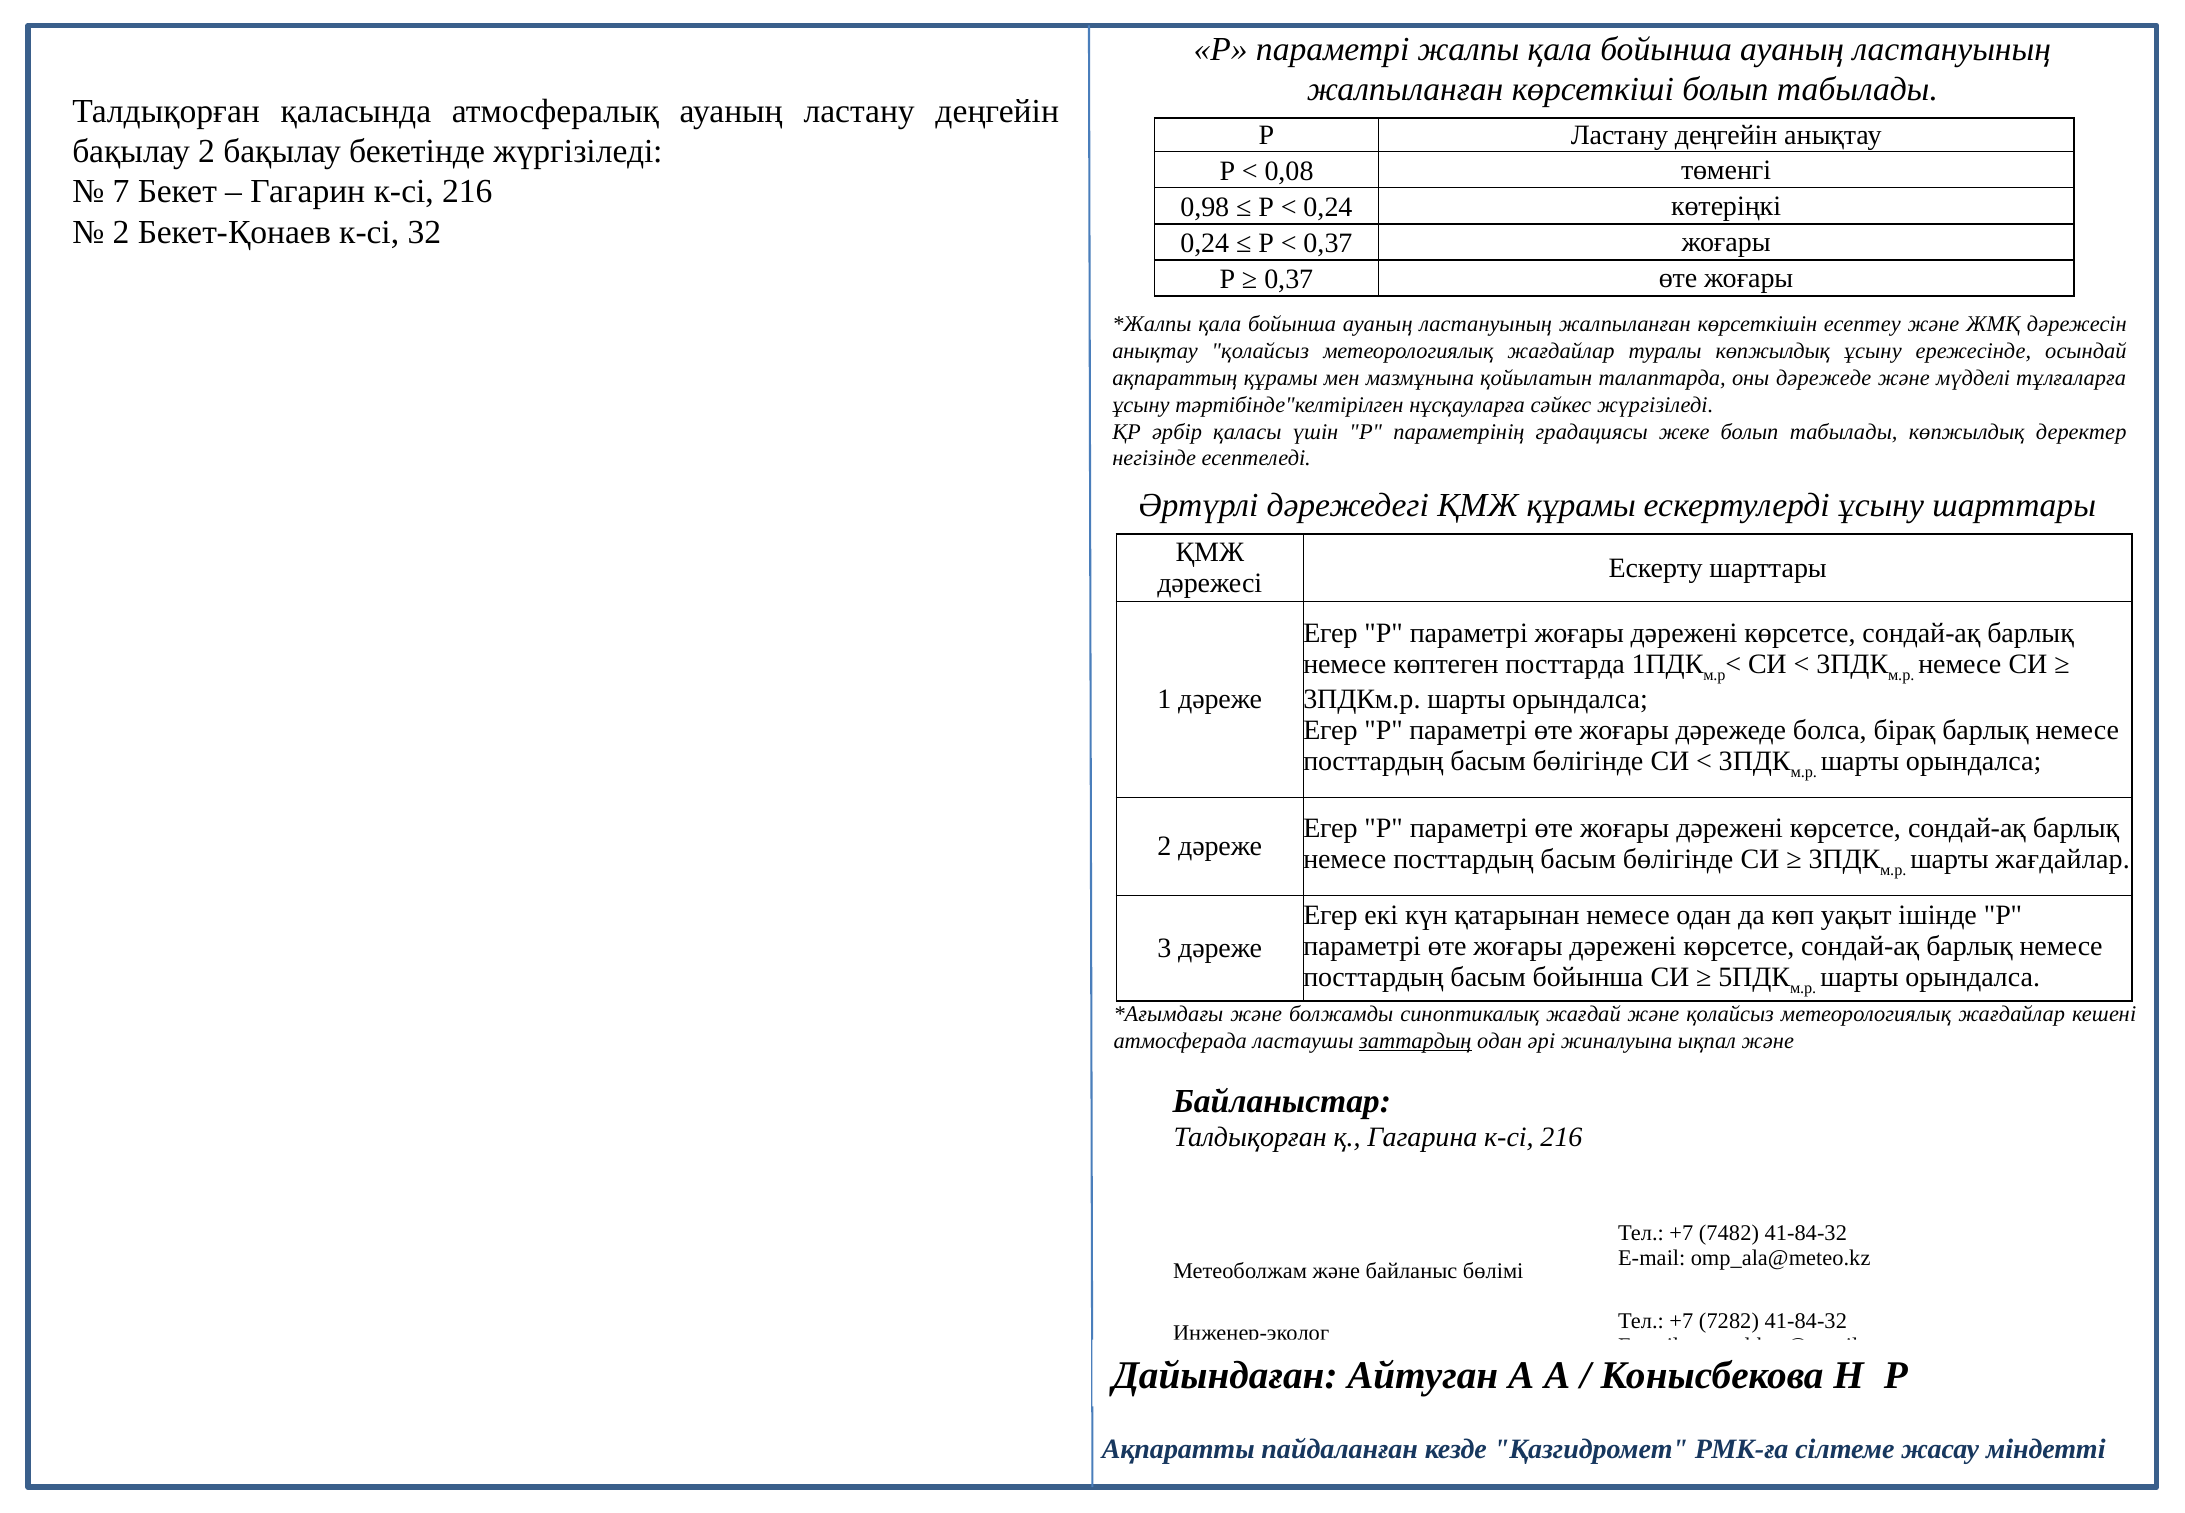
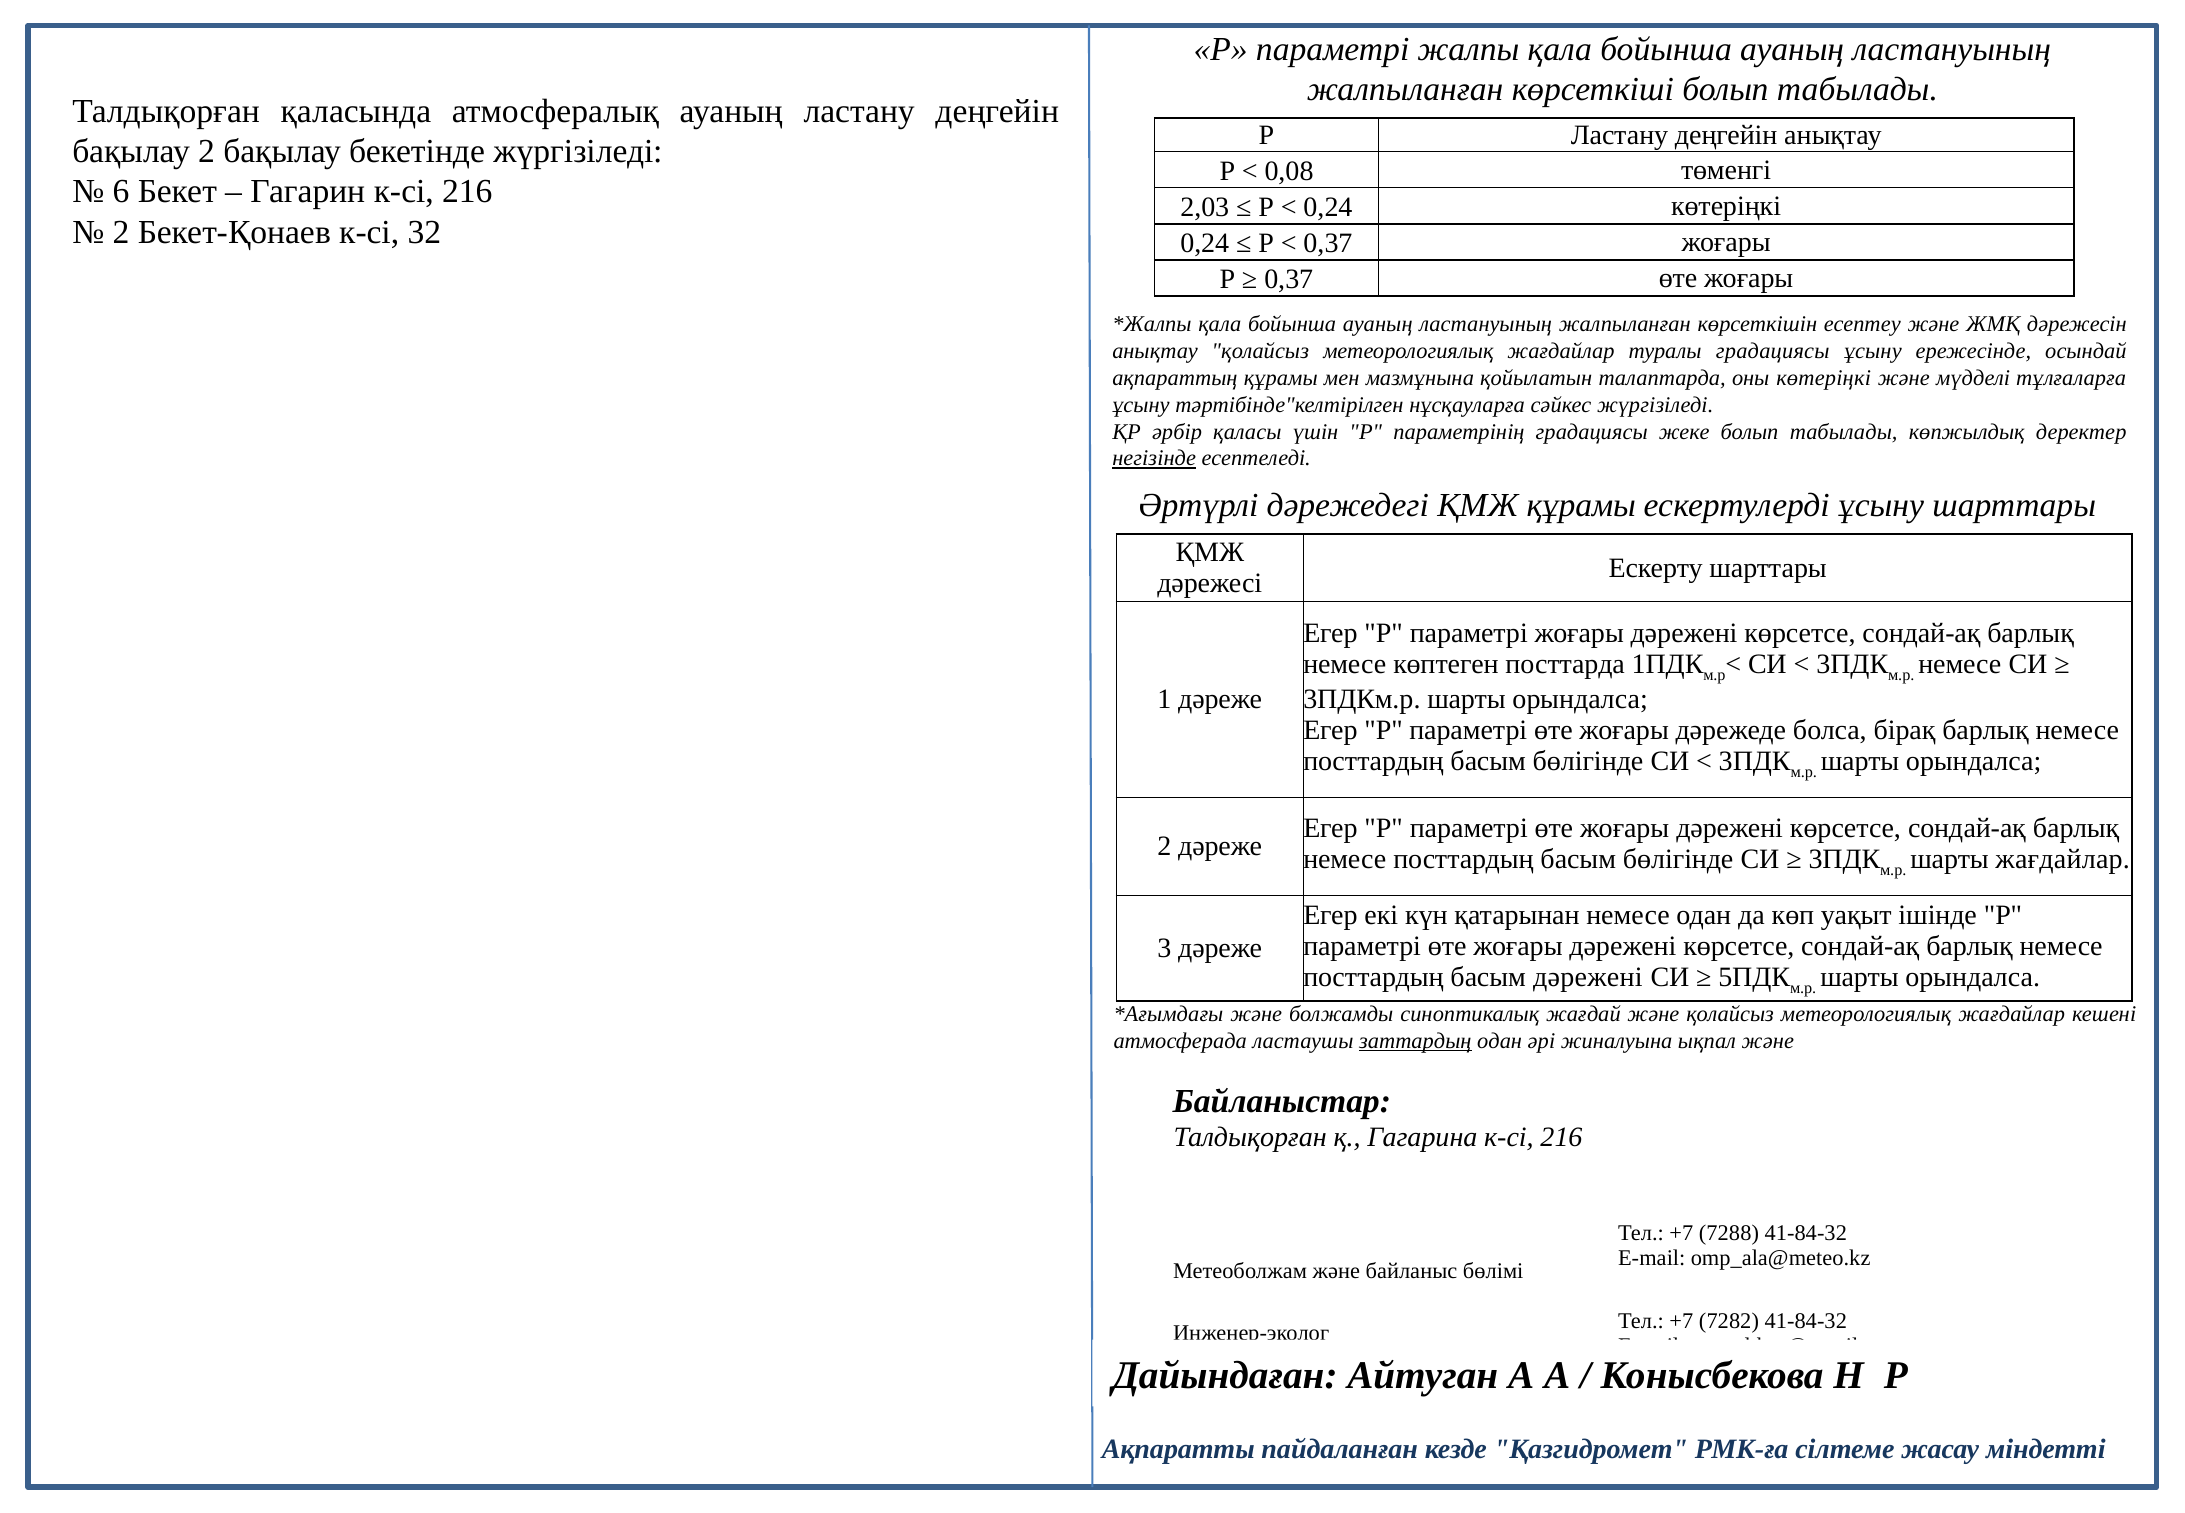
7: 7 -> 6
0,98: 0,98 -> 2,03
туралы көпжылдық: көпжылдық -> градациясы
оны дәрежеде: дәрежеде -> көтеріңкі
негізінде underline: none -> present
басым бойынша: бойынша -> дәрежені
7482: 7482 -> 7288
